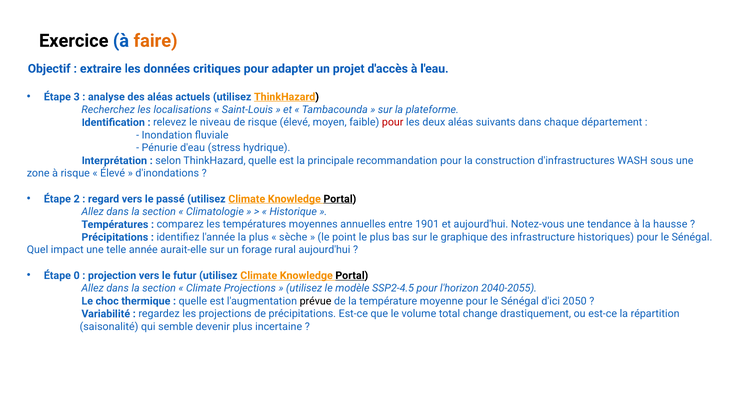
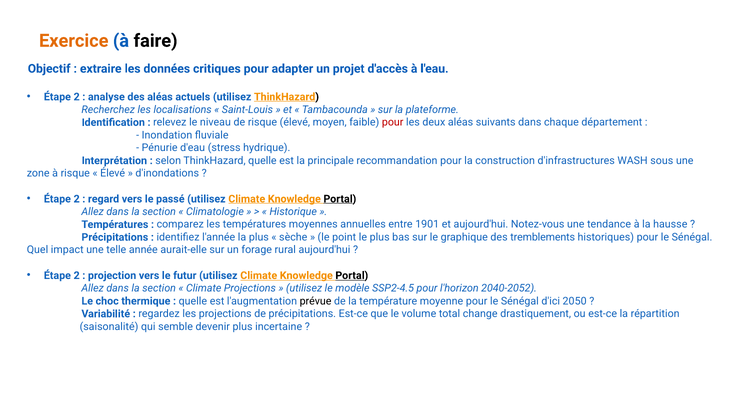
Exercice colour: black -> orange
faire colour: orange -> black
3 at (77, 97): 3 -> 2
infrastructure: infrastructure -> tremblements
0 at (77, 276): 0 -> 2
2040-2055: 2040-2055 -> 2040-2052
